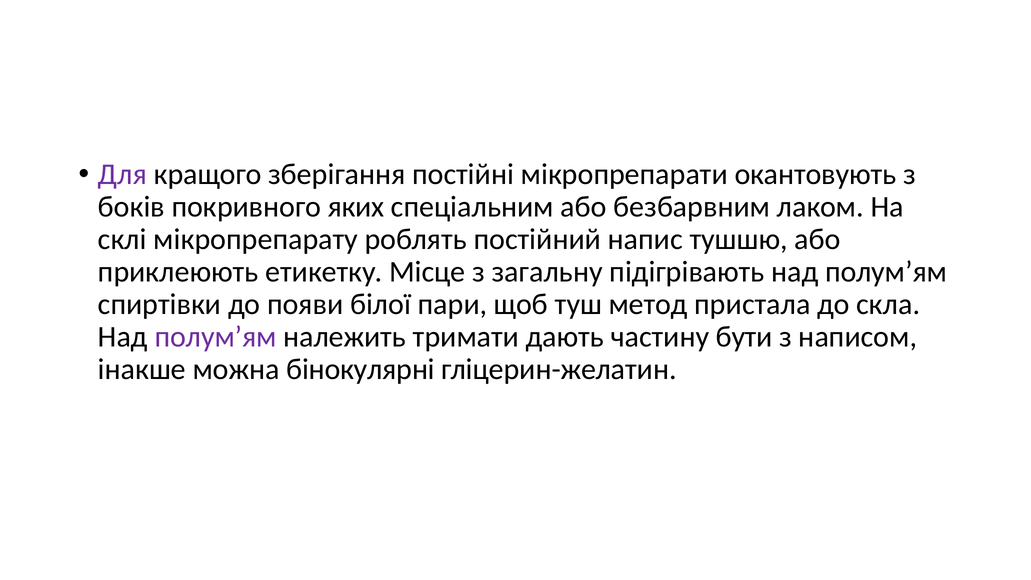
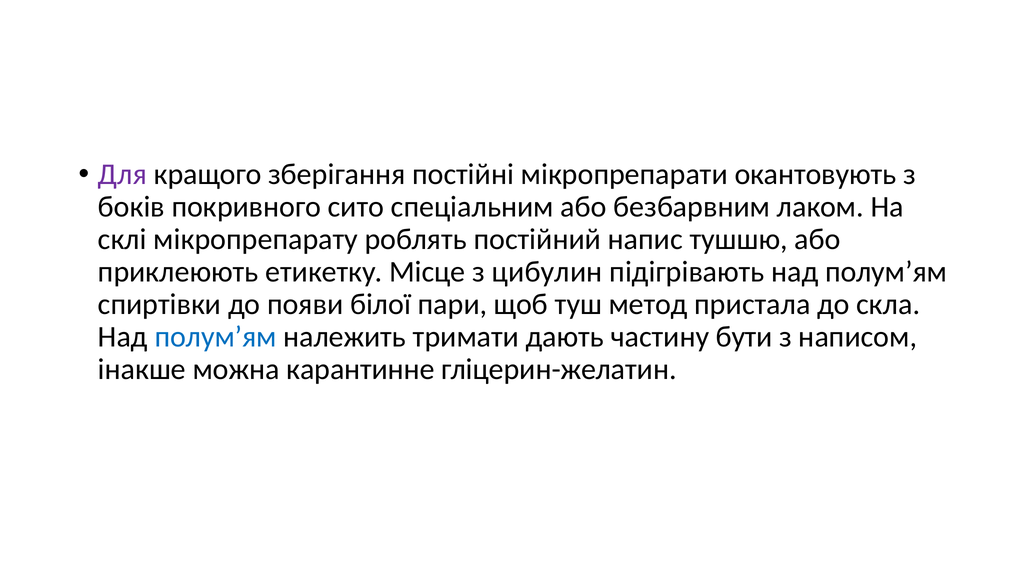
яких: яких -> сито
загальну: загальну -> цибулин
полум’ям at (216, 337) colour: purple -> blue
бінокулярні: бінокулярні -> карантинне
